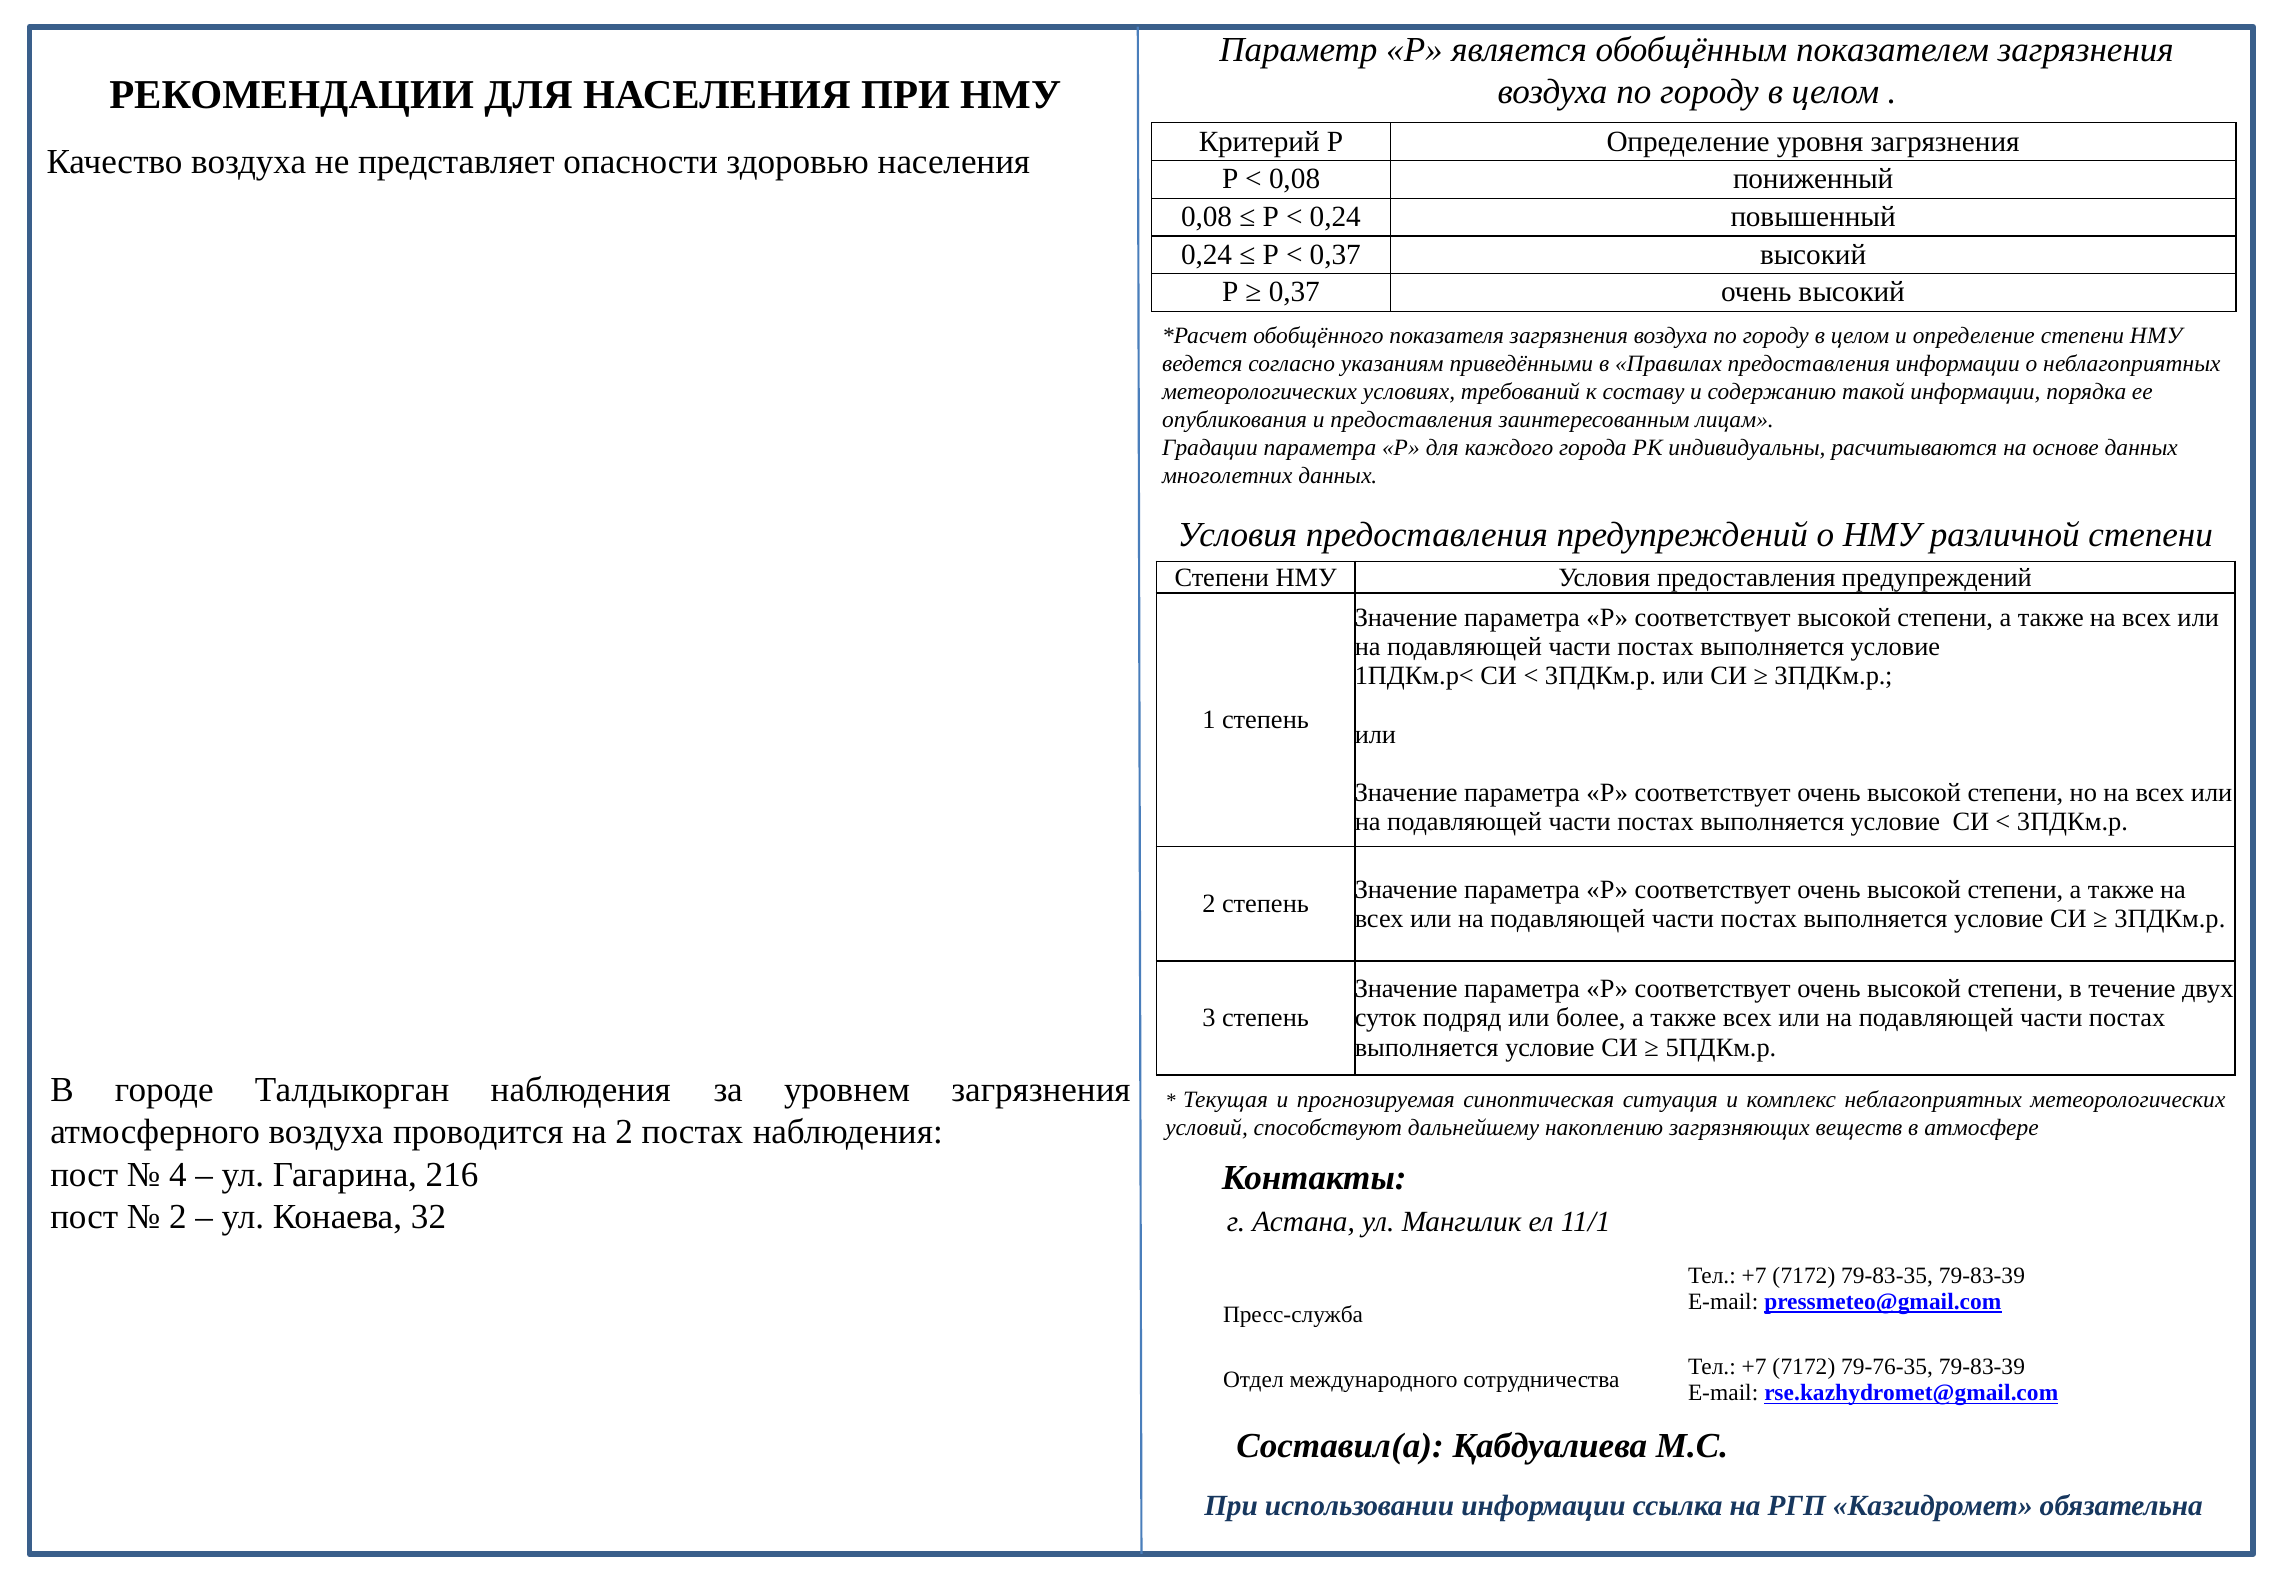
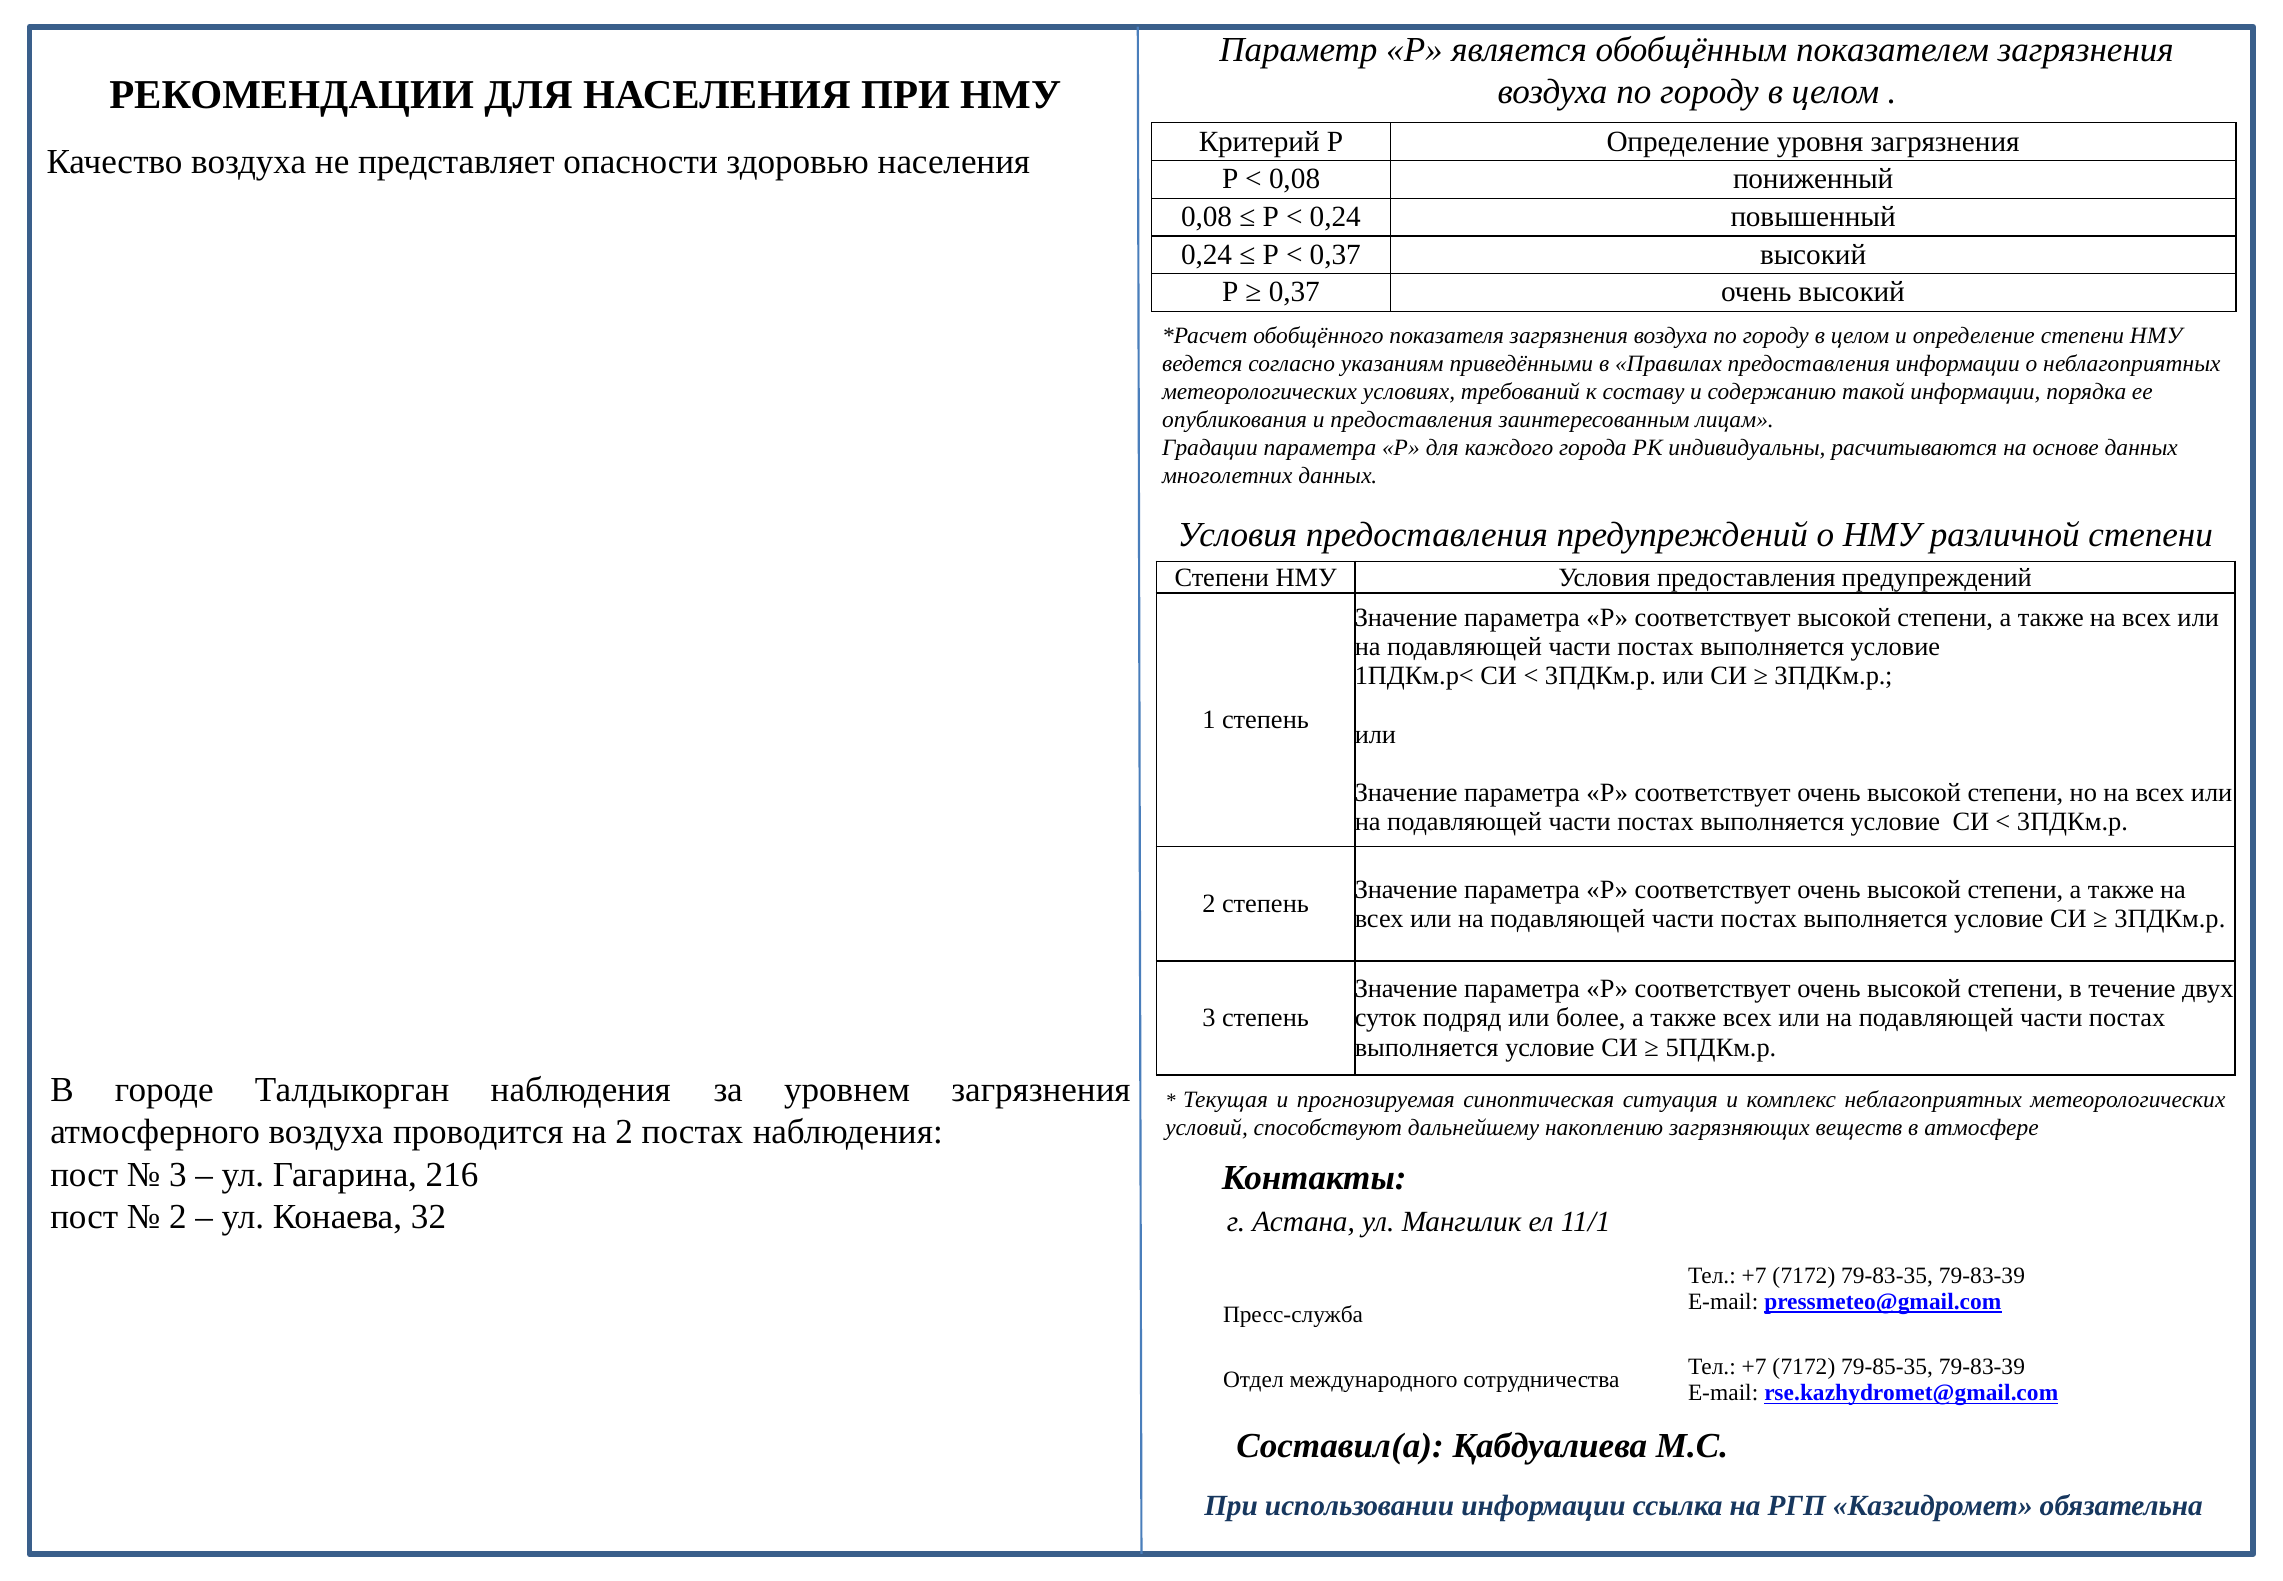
4 at (178, 1174): 4 -> 3
79-76-35: 79-76-35 -> 79-85-35
